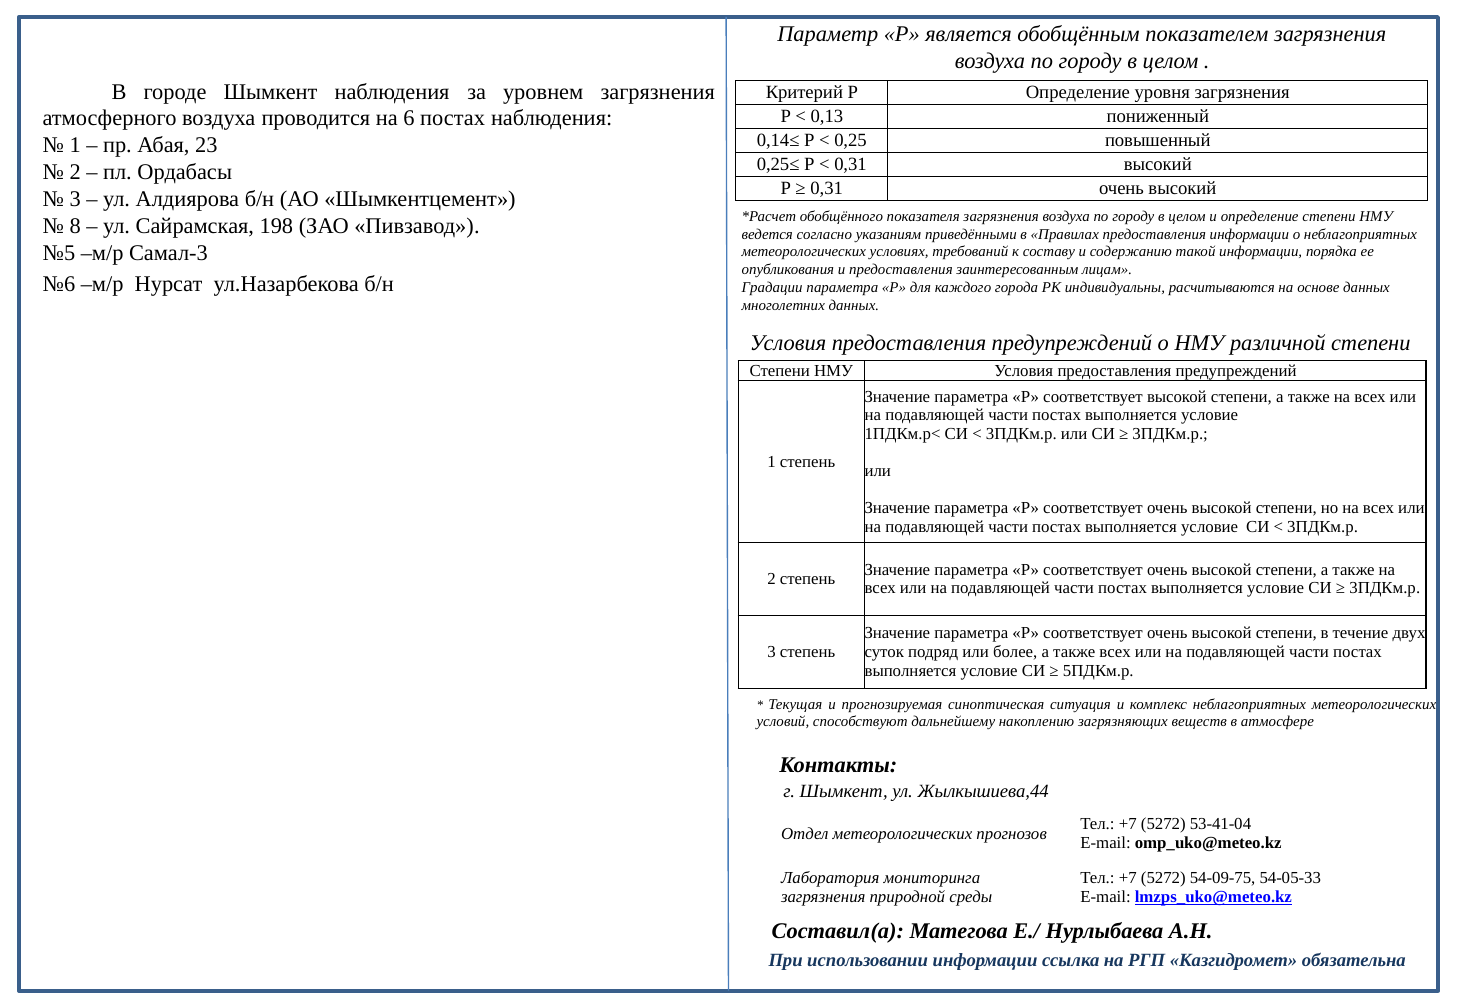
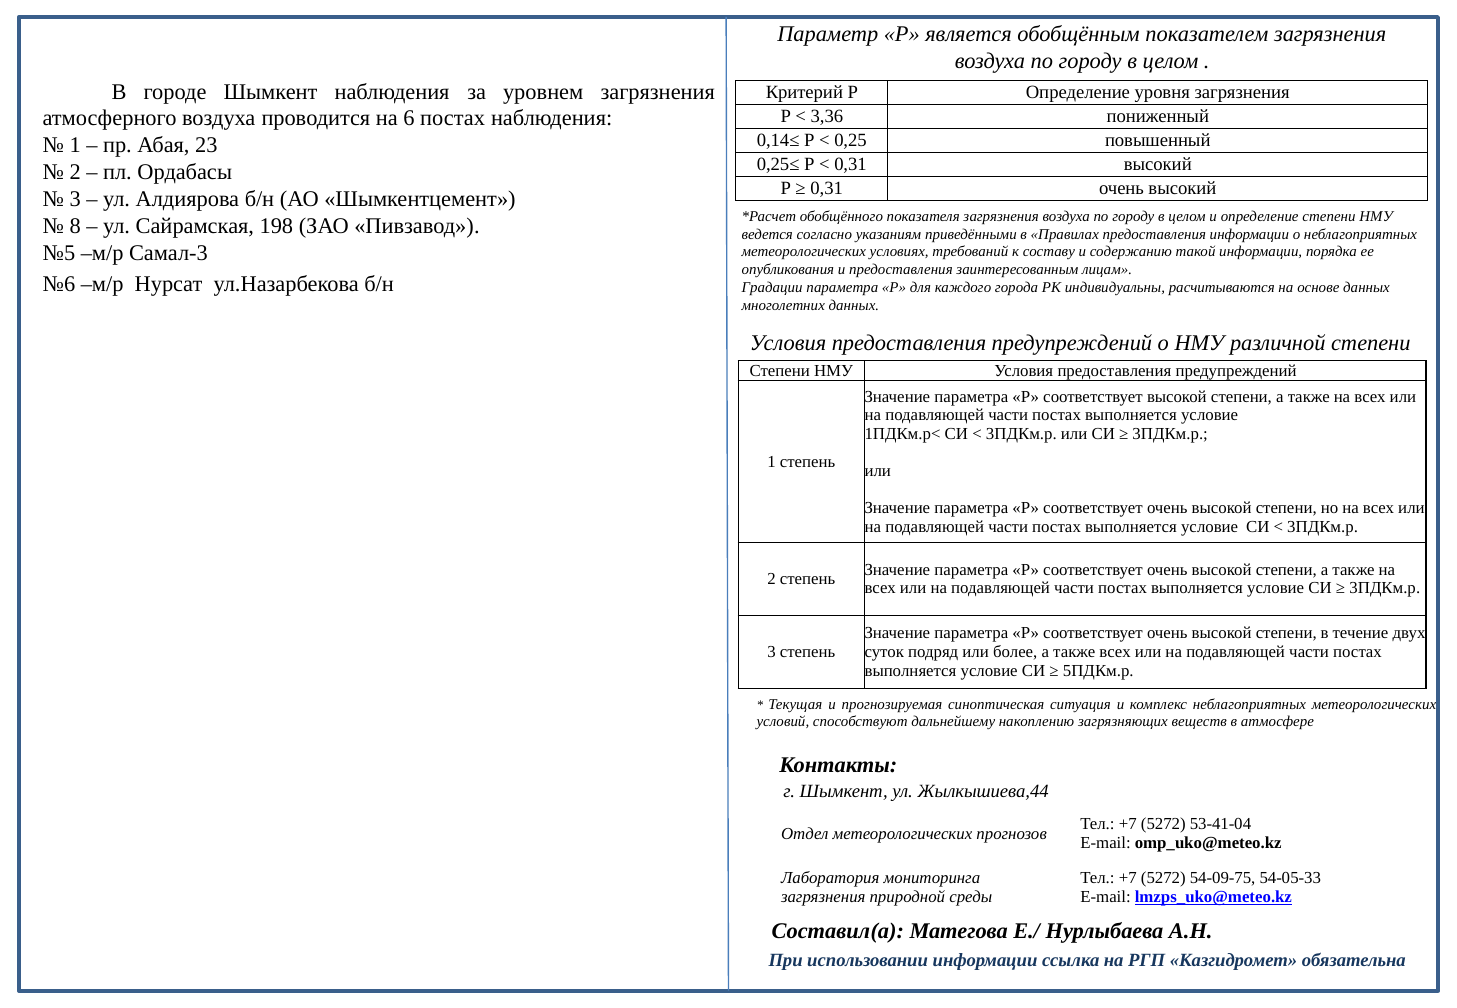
0,13: 0,13 -> 3,36
